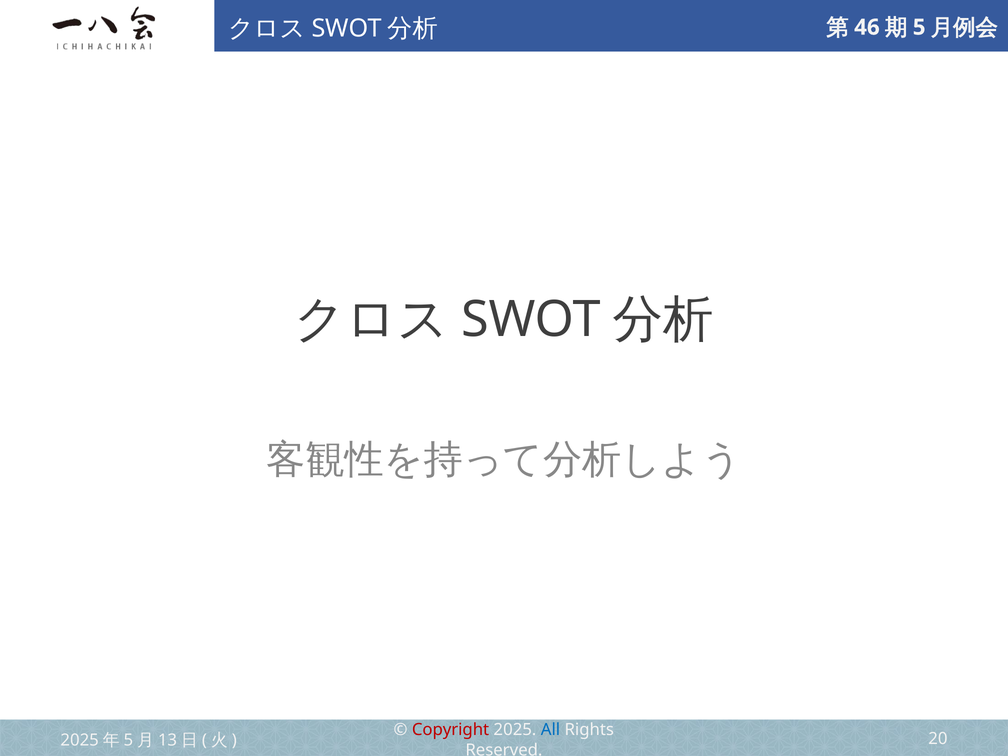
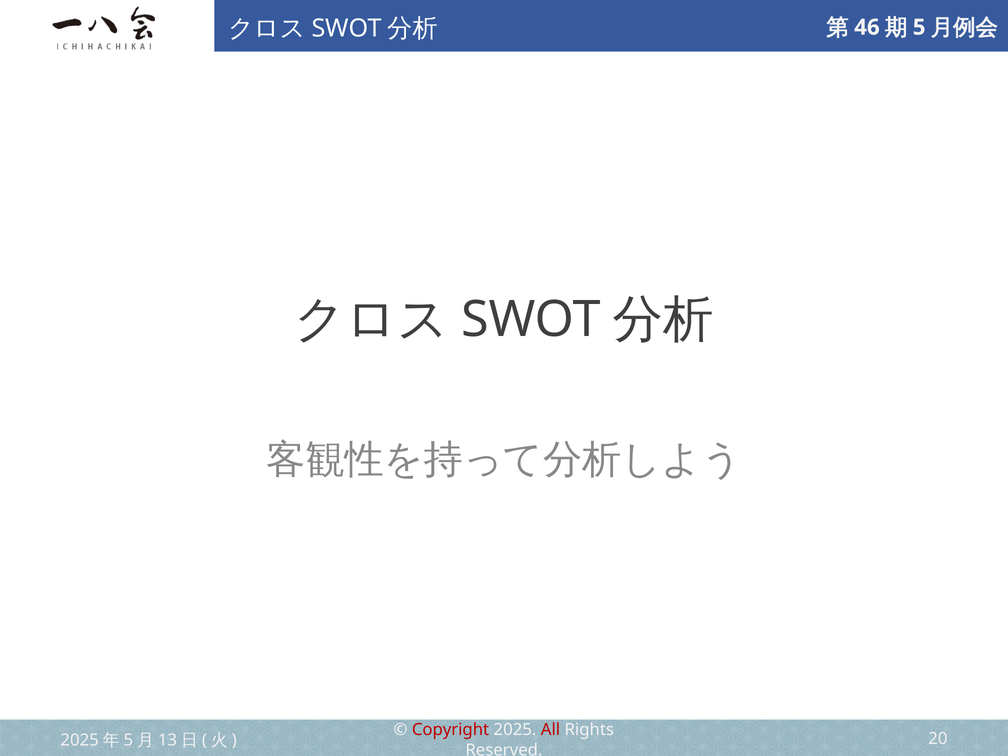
All colour: blue -> red
